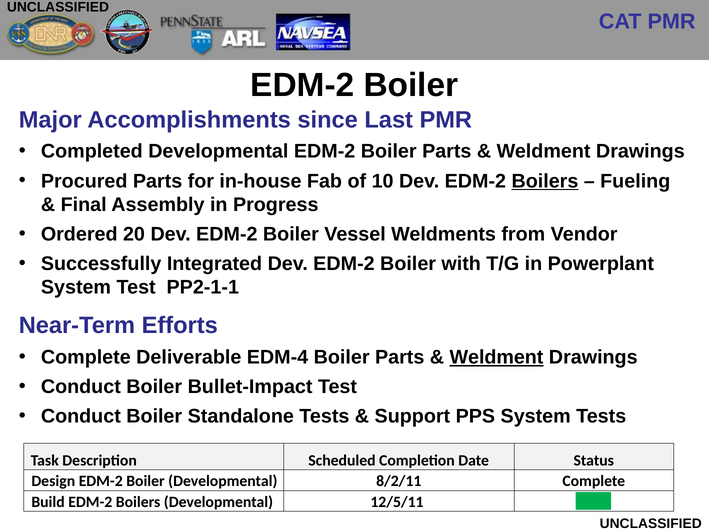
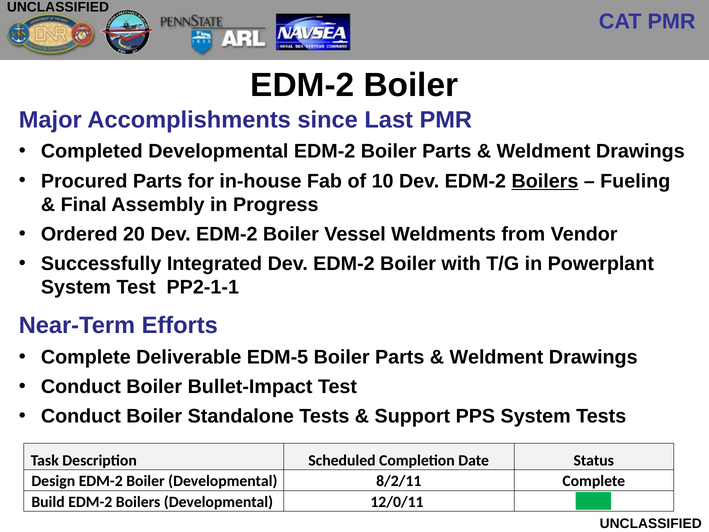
EDM-4: EDM-4 -> EDM-5
Weldment at (496, 357) underline: present -> none
12/5/11: 12/5/11 -> 12/0/11
